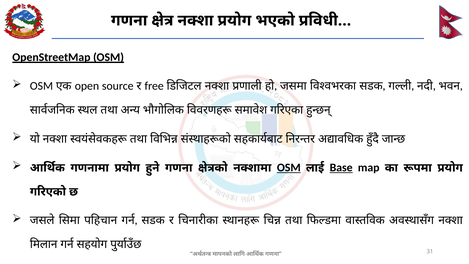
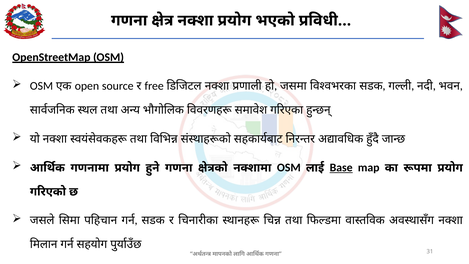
OSM at (289, 168) underline: present -> none
